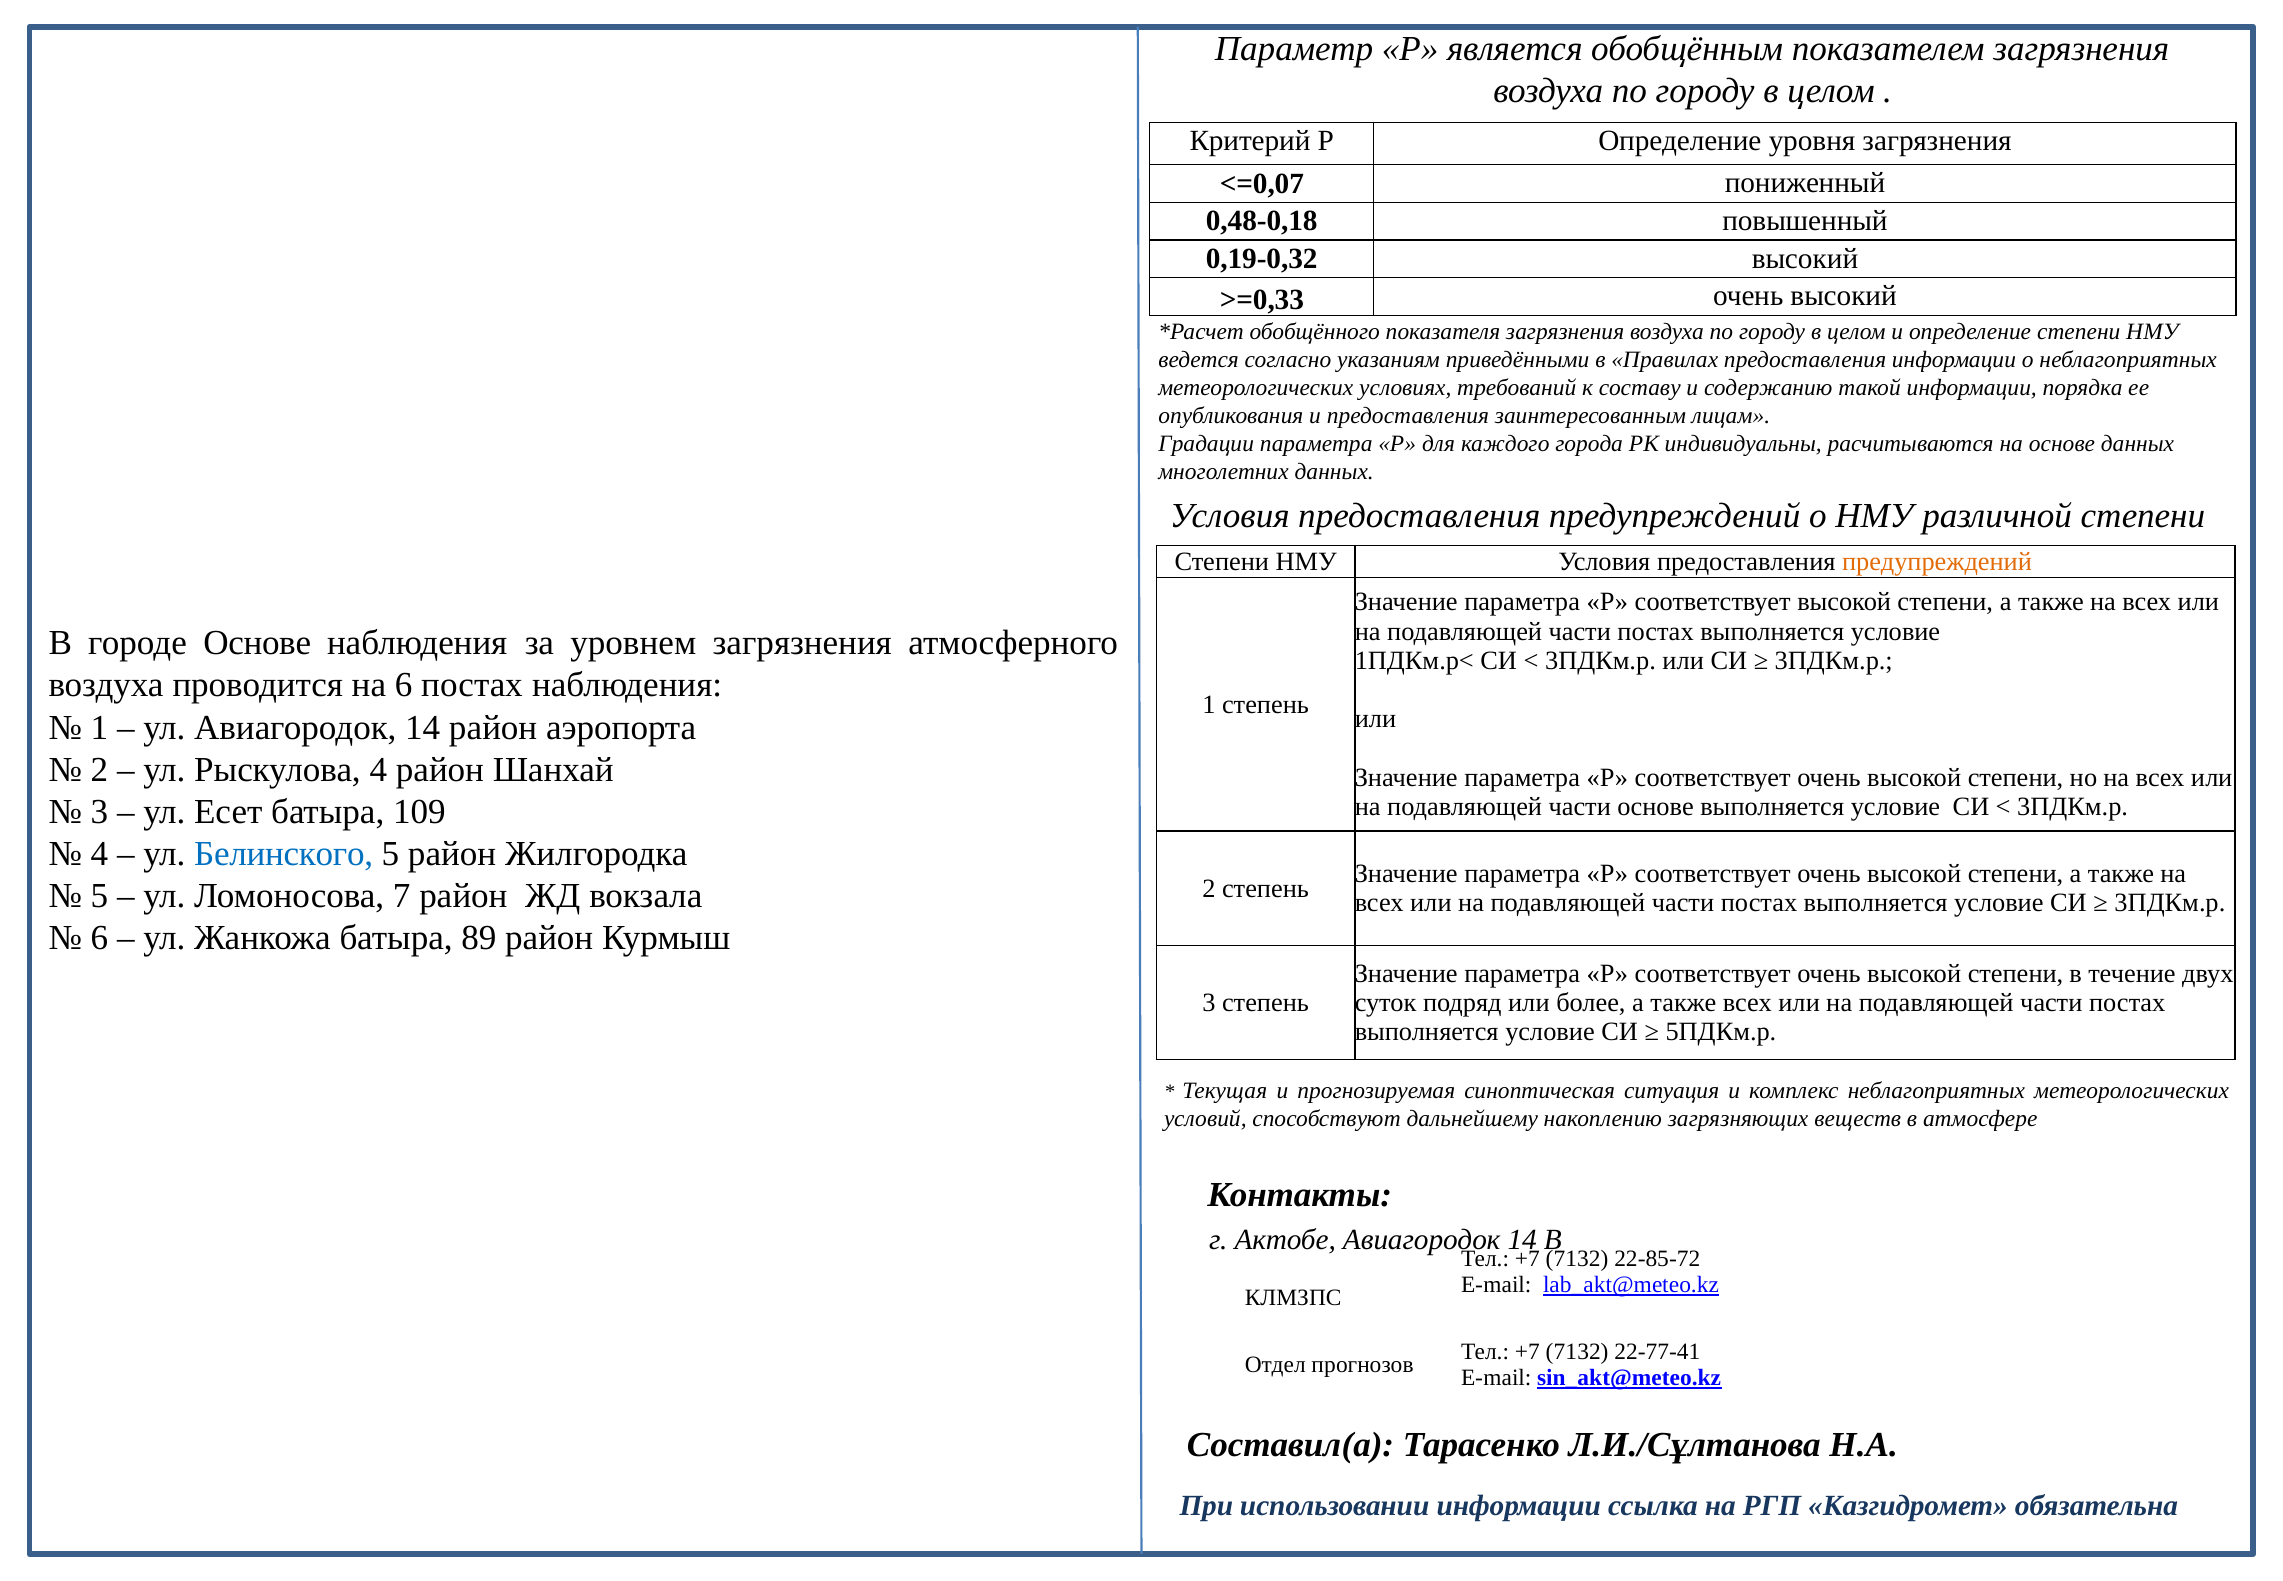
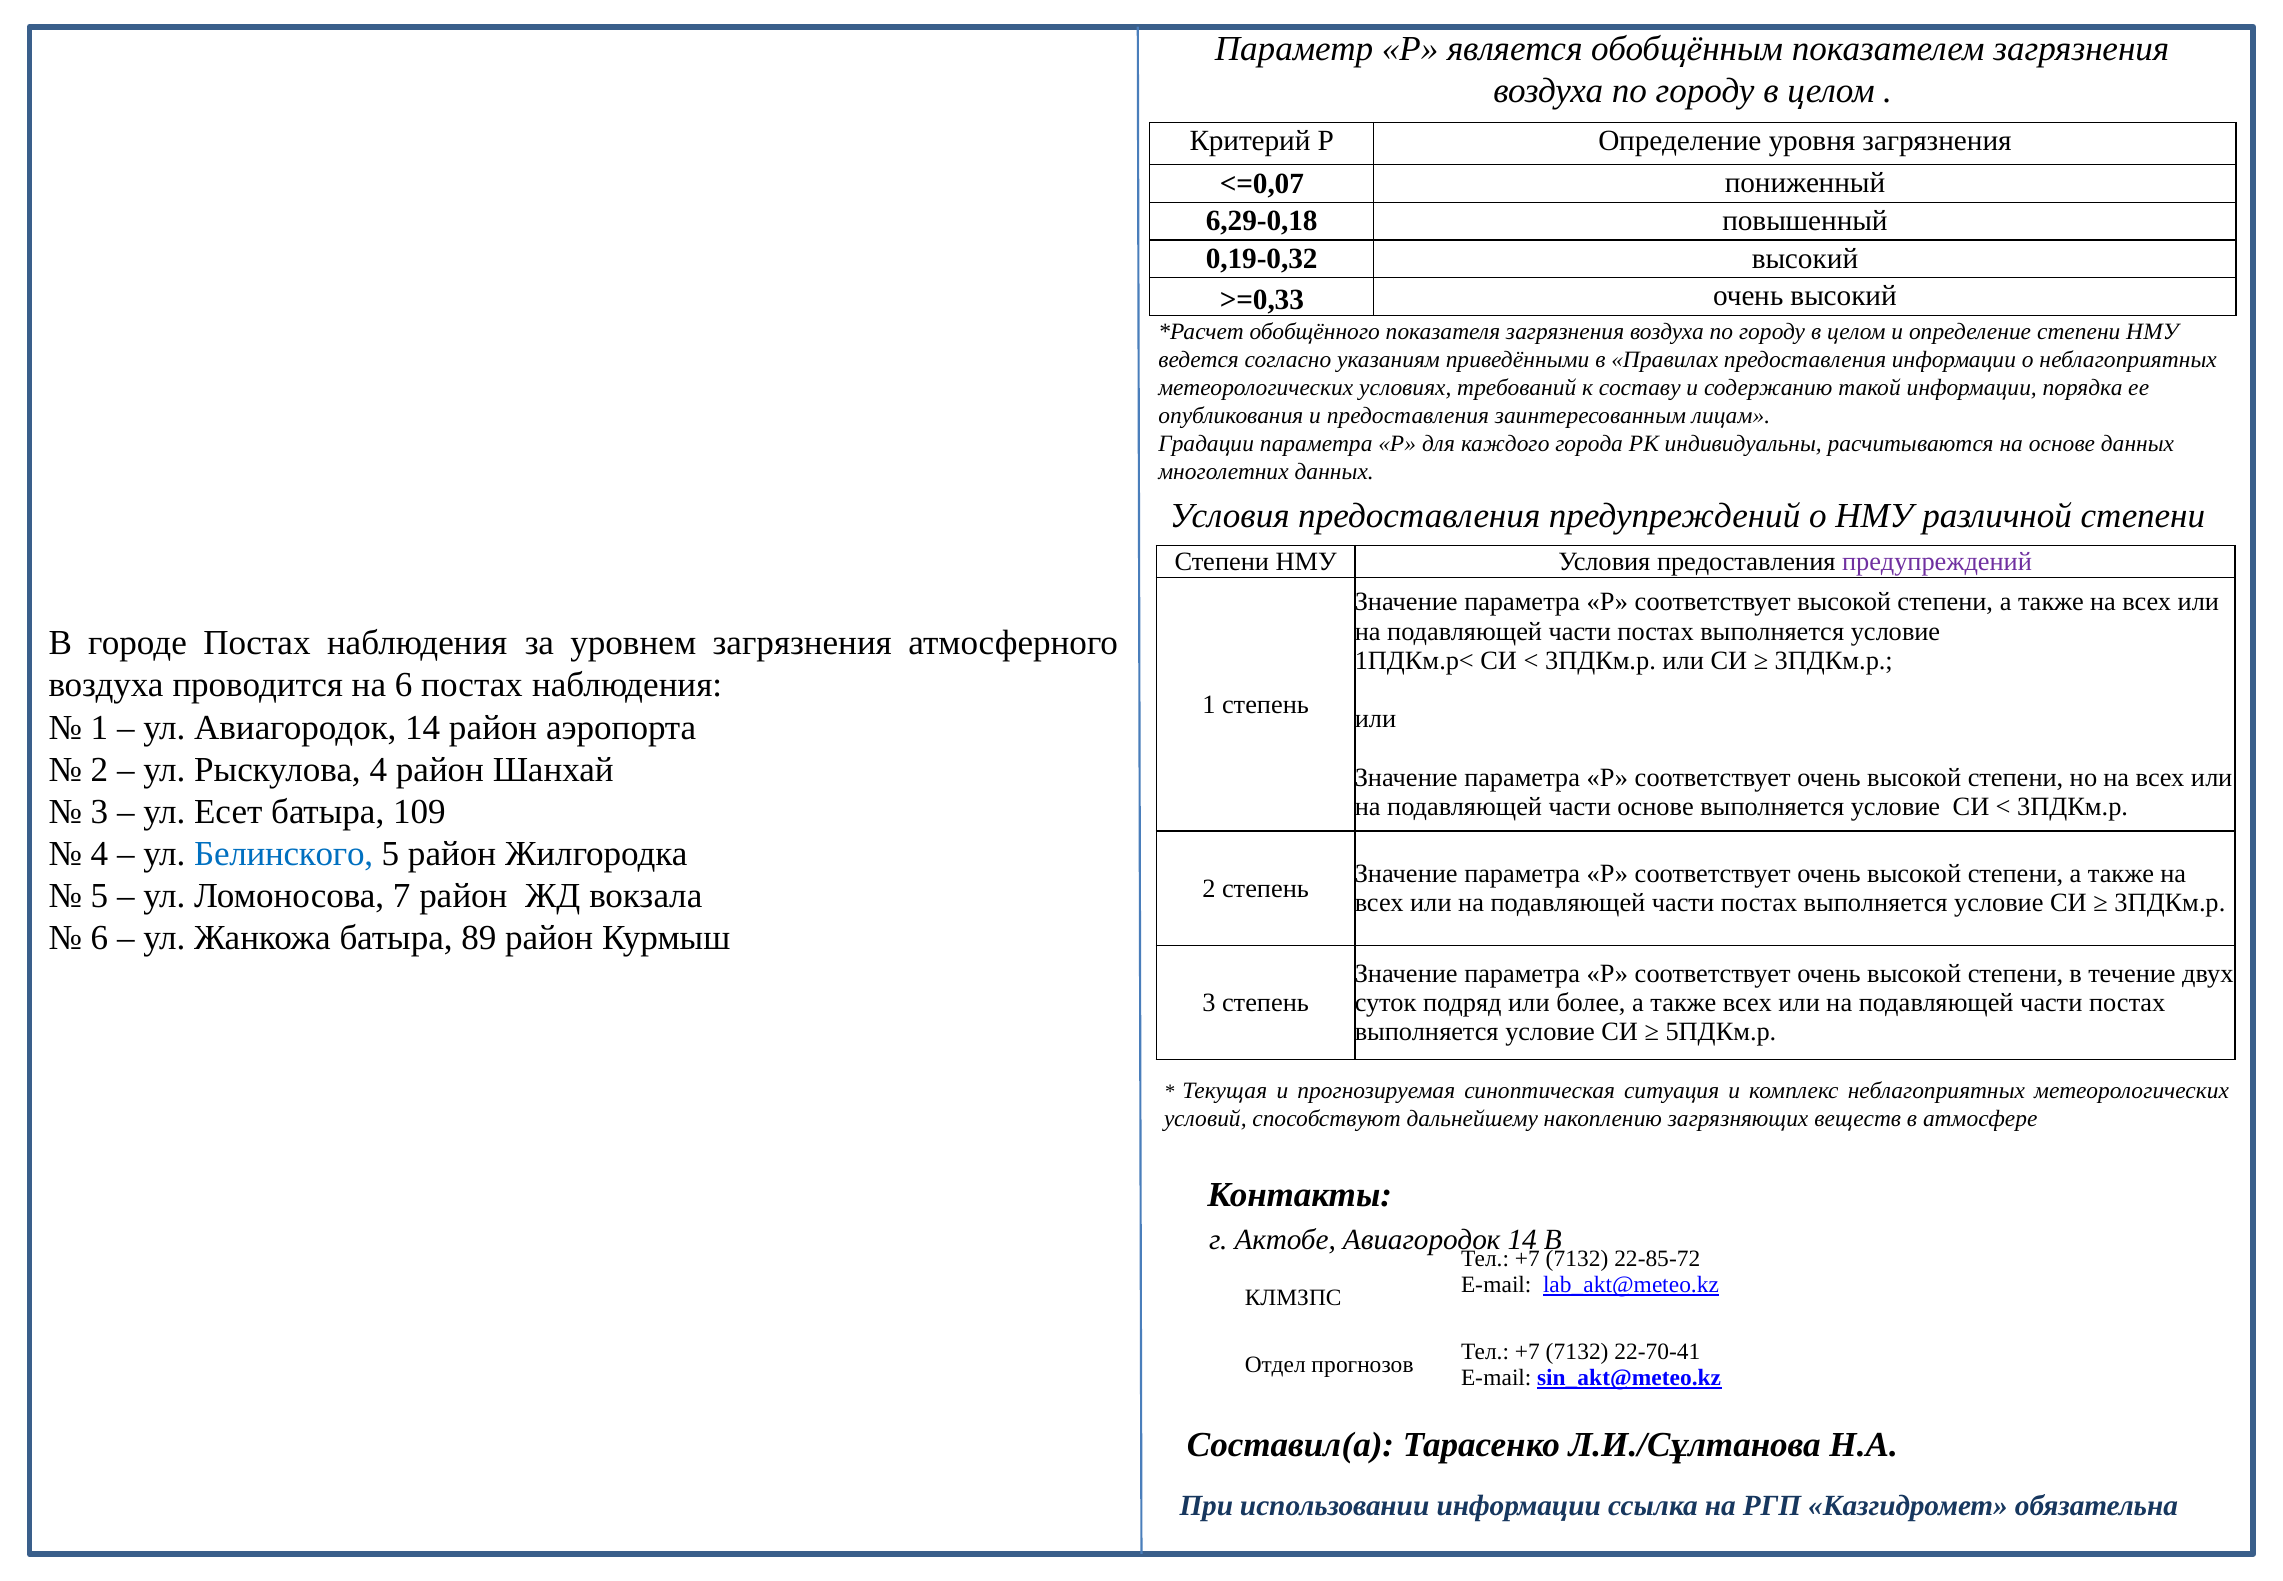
0,48-0,18: 0,48-0,18 -> 6,29-0,18
предупреждений at (1937, 561) colour: orange -> purple
городе Основе: Основе -> Постах
22-77-41: 22-77-41 -> 22-70-41
